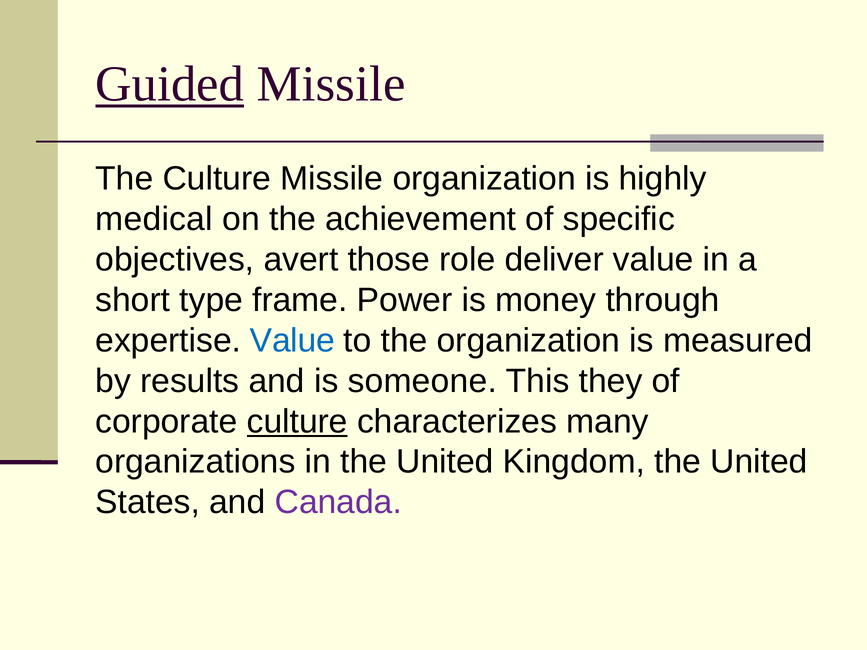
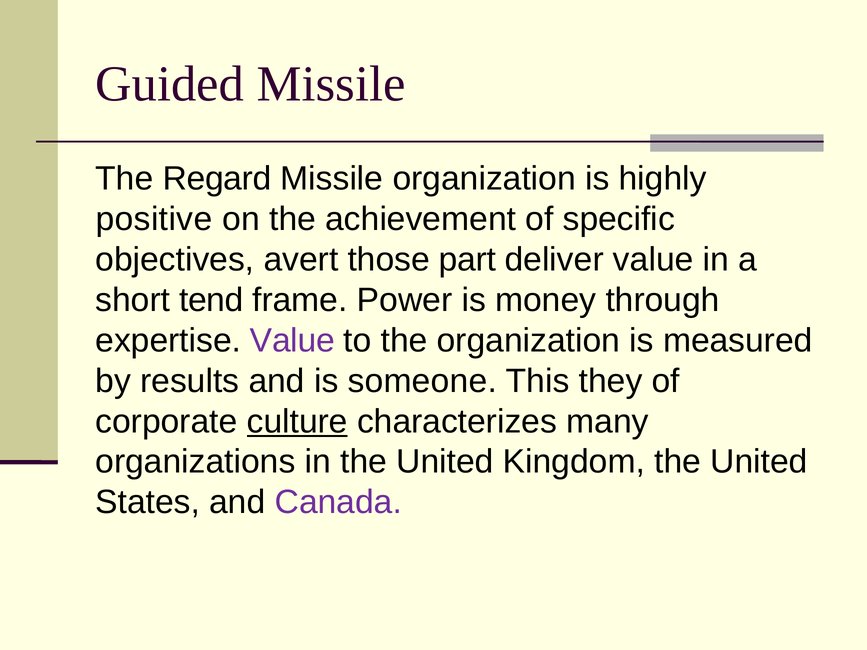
Guided underline: present -> none
The Culture: Culture -> Regard
medical: medical -> positive
role: role -> part
type: type -> tend
Value at (292, 341) colour: blue -> purple
